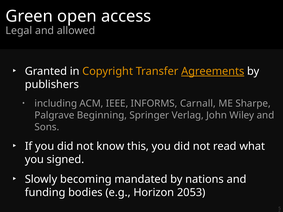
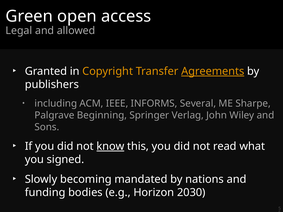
Carnall: Carnall -> Several
know underline: none -> present
2053: 2053 -> 2030
